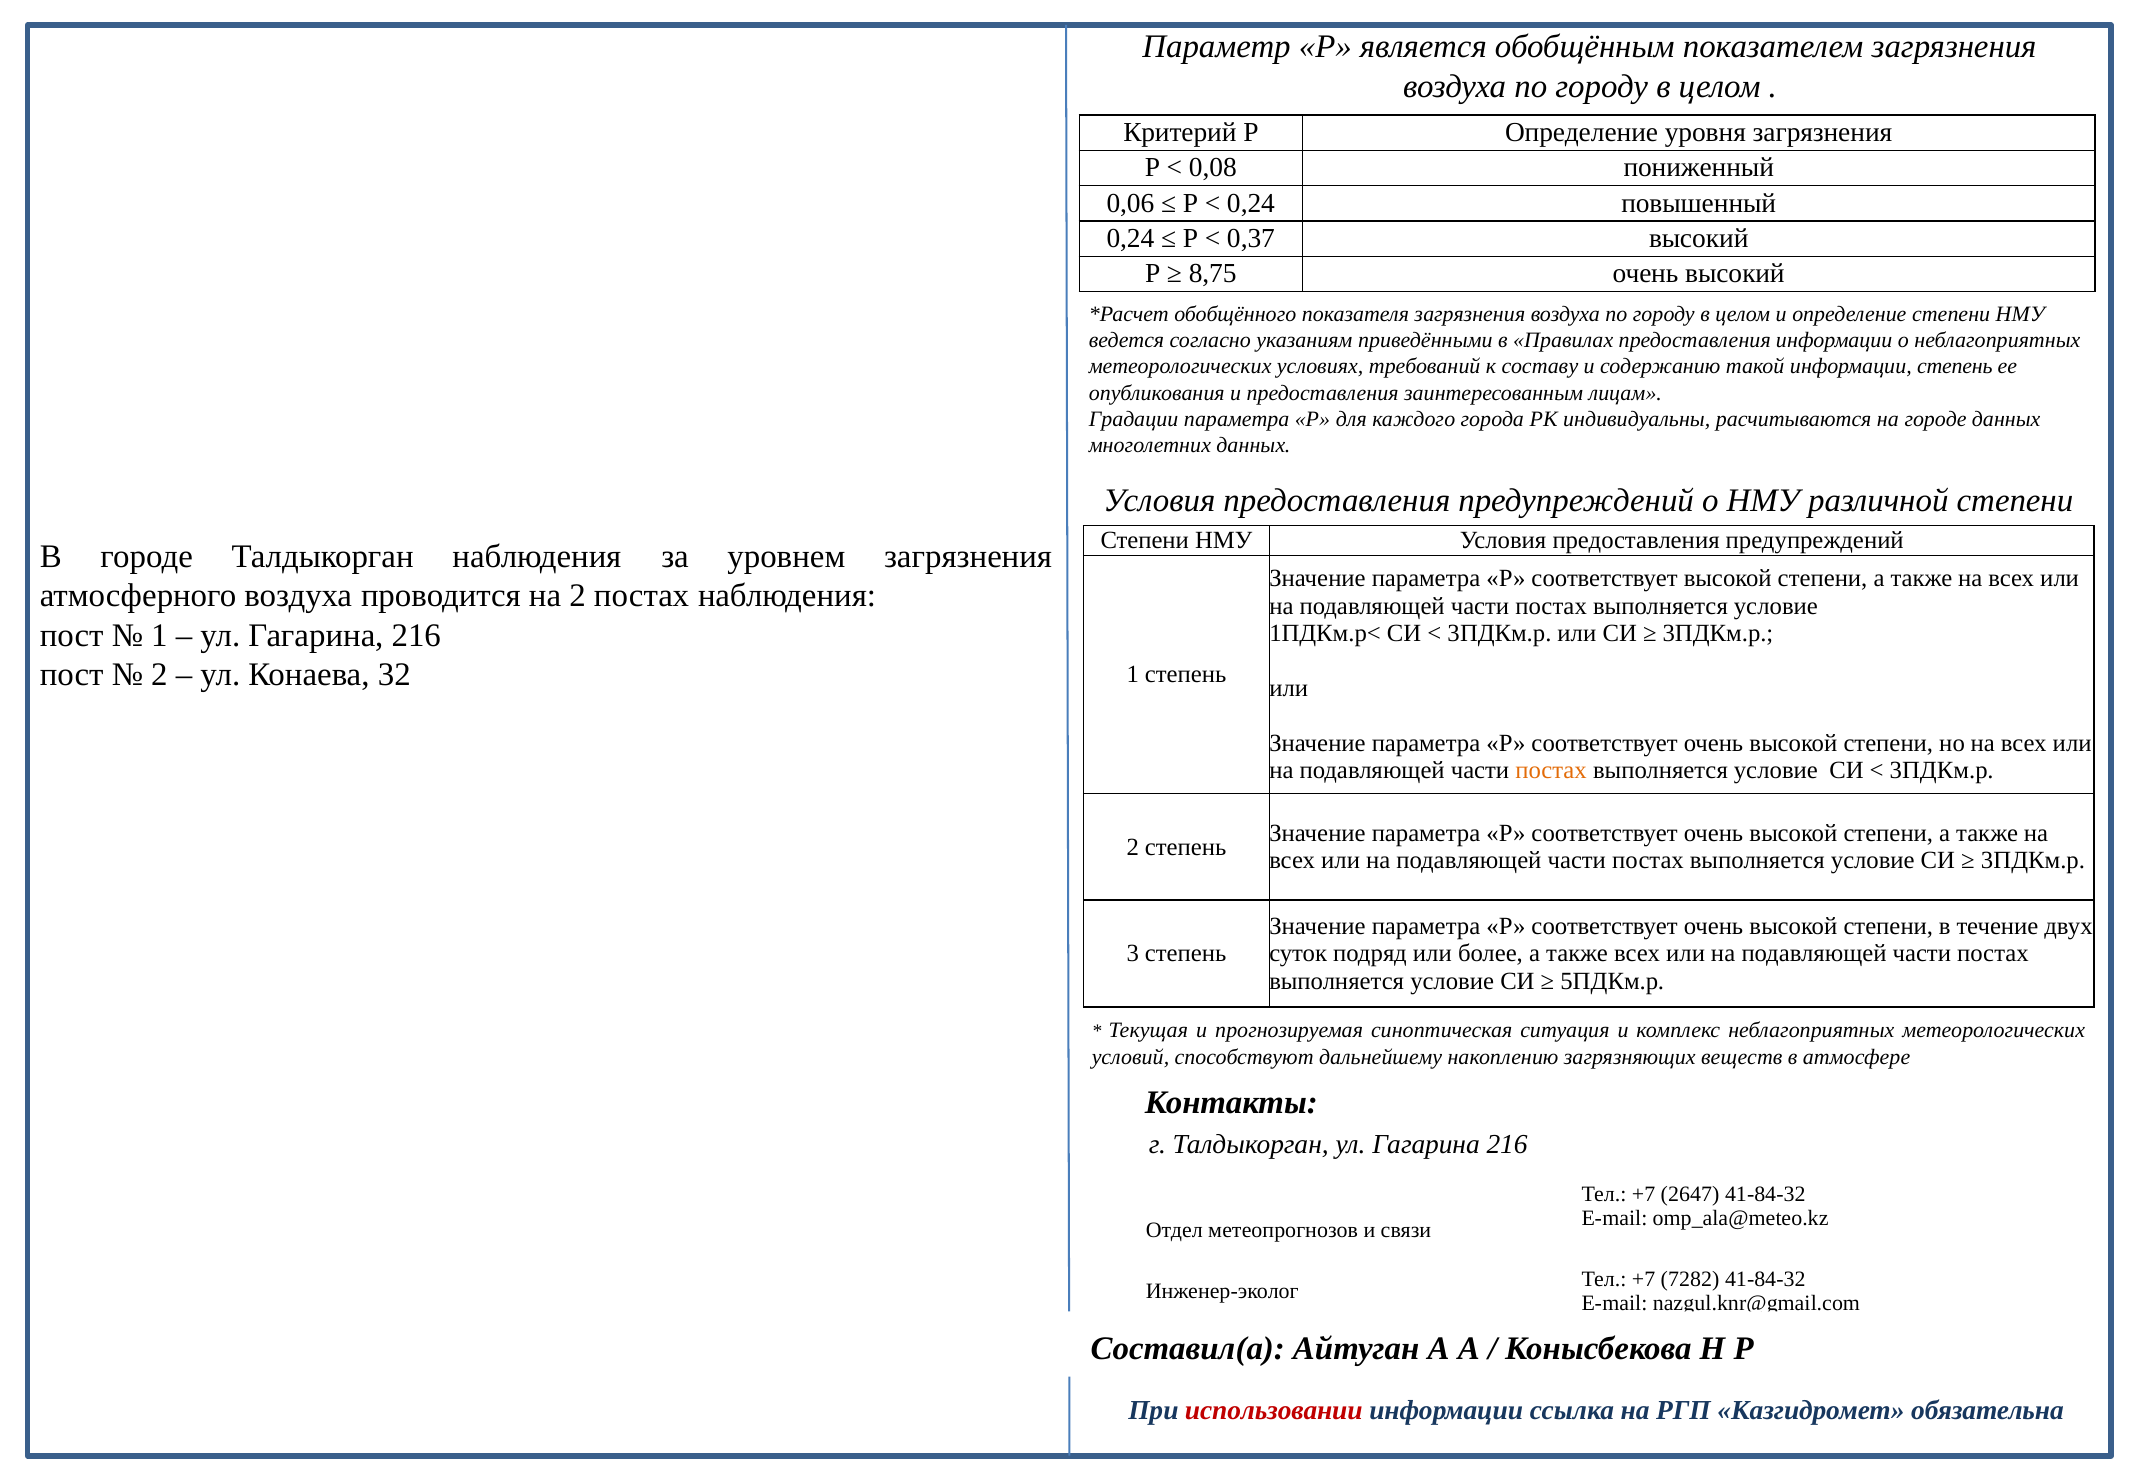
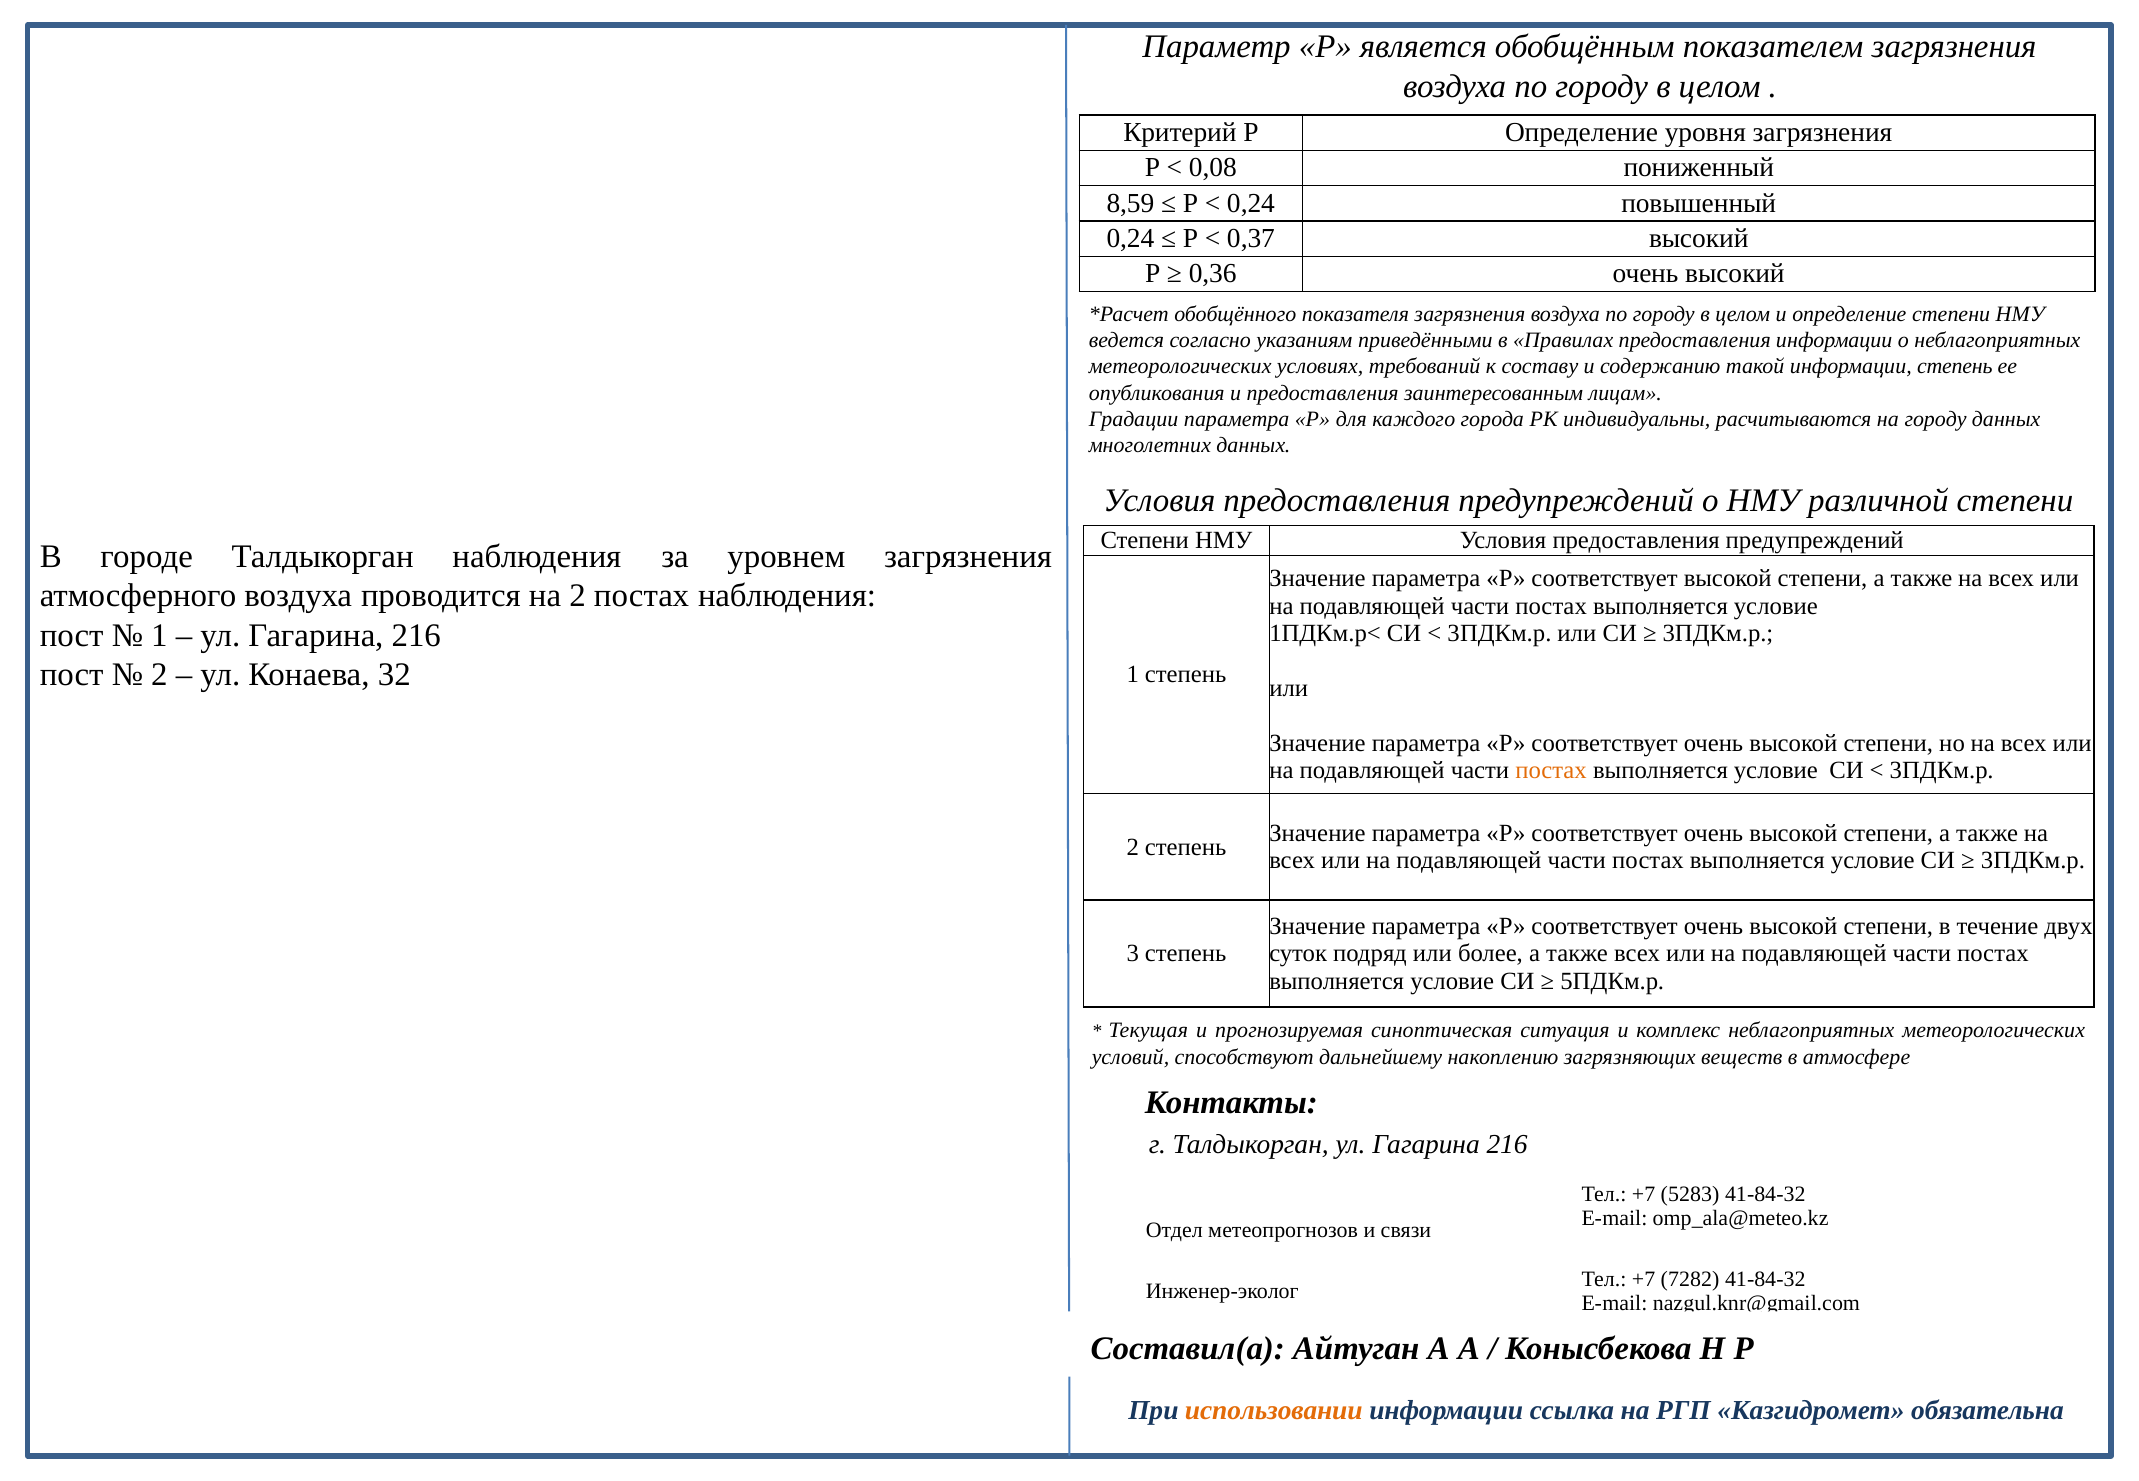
0,06: 0,06 -> 8,59
8,75: 8,75 -> 0,36
на городе: городе -> городу
2647: 2647 -> 5283
использовании colour: red -> orange
